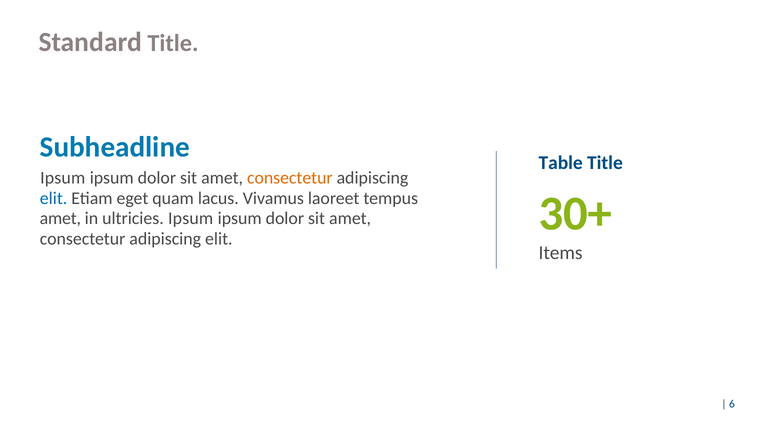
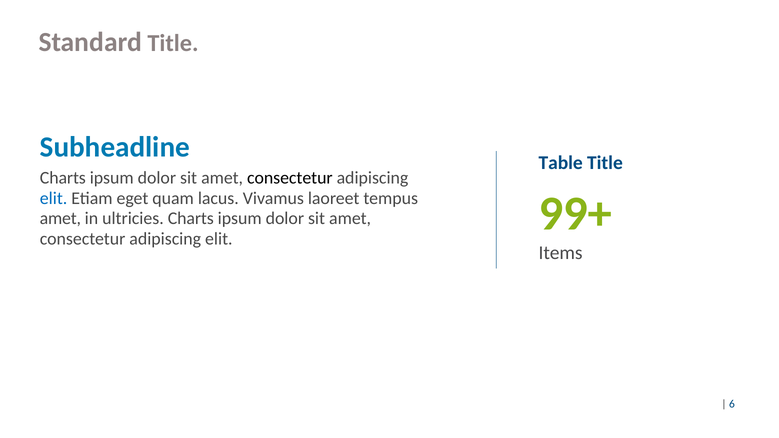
Ipsum at (63, 178): Ipsum -> Charts
consectetur at (290, 178) colour: orange -> black
30+: 30+ -> 99+
ultricies Ipsum: Ipsum -> Charts
